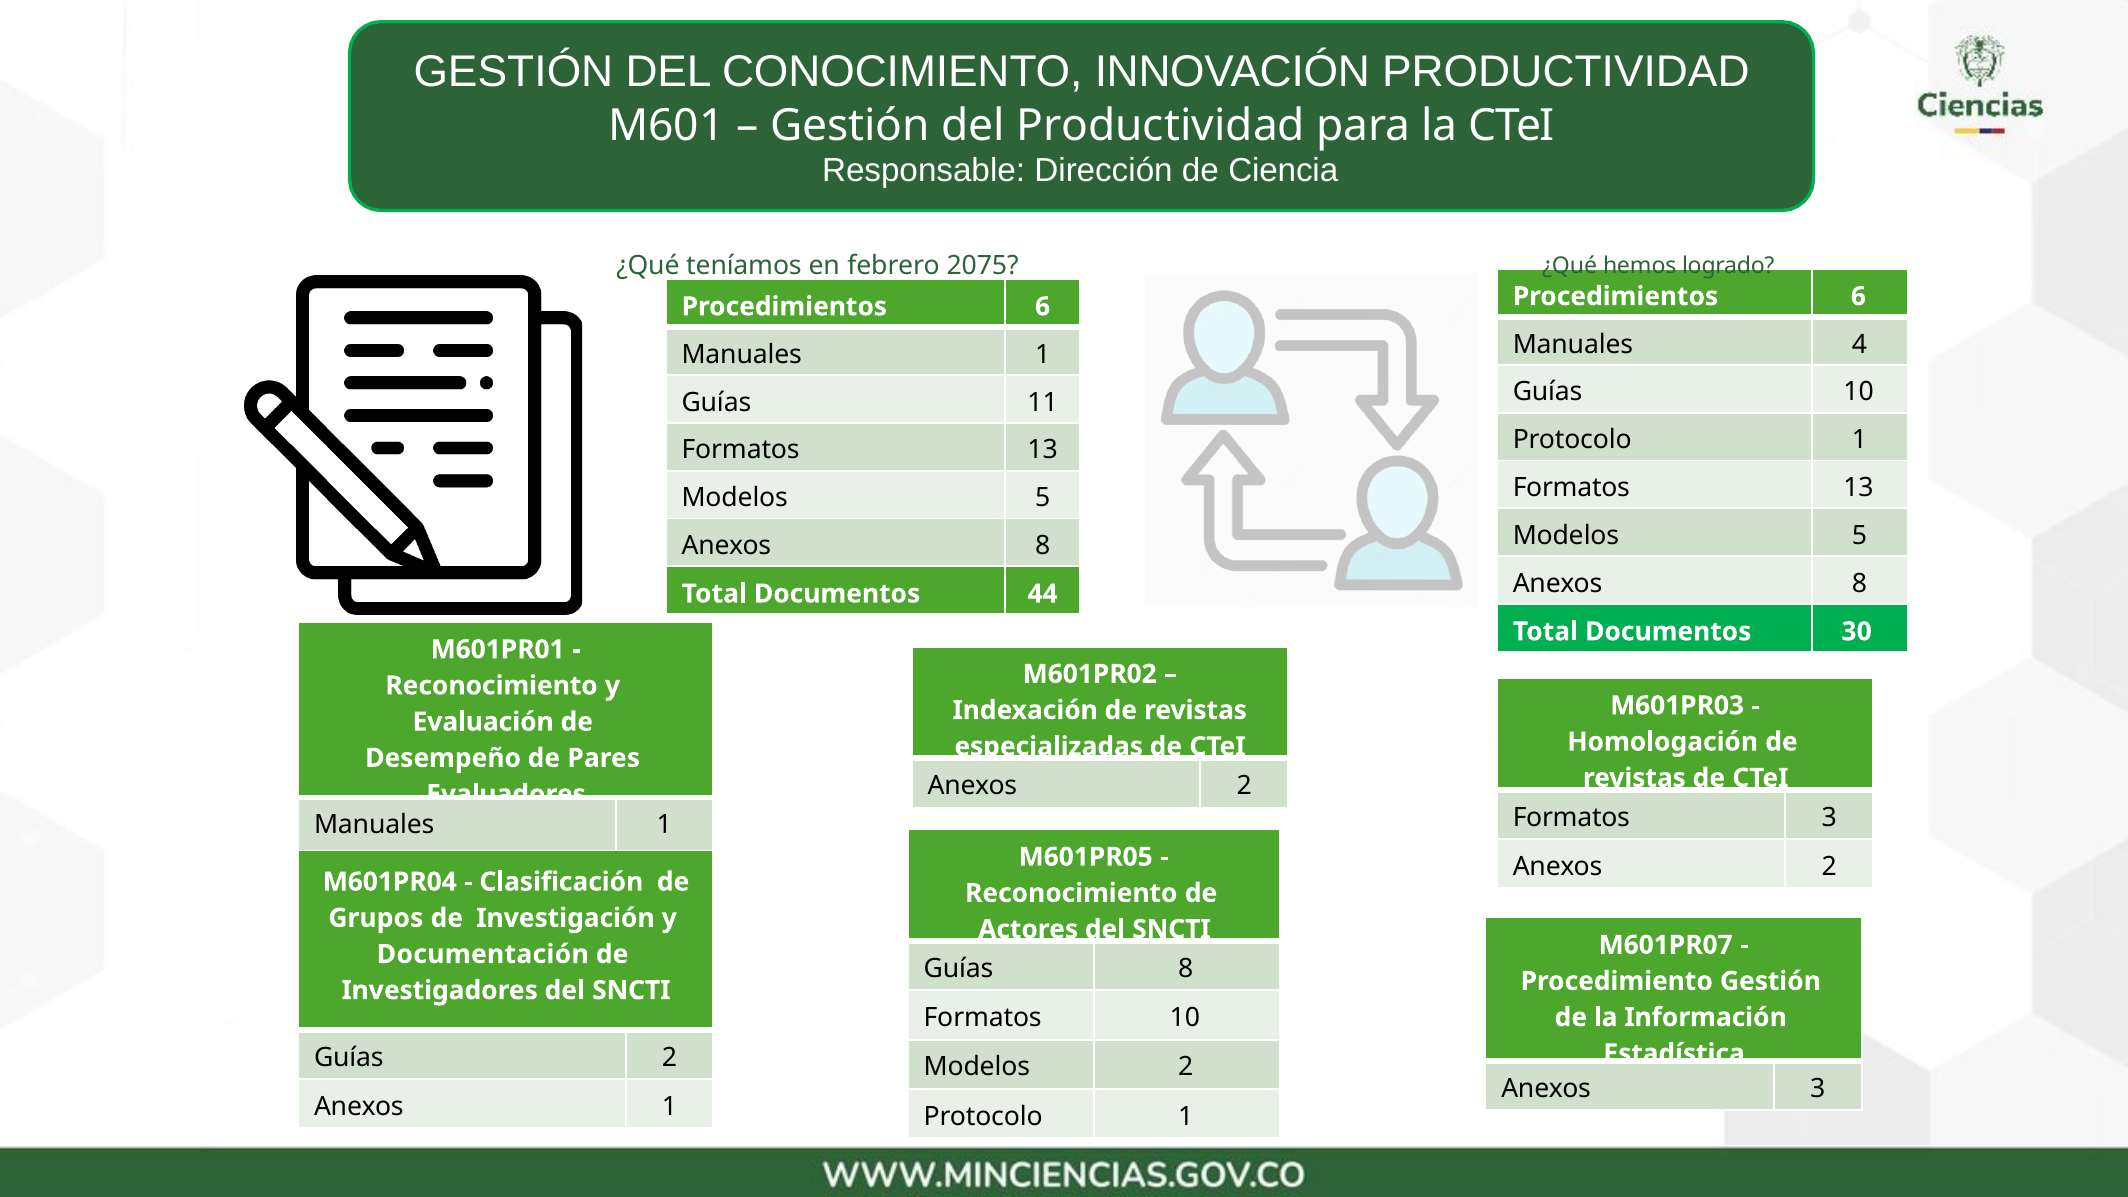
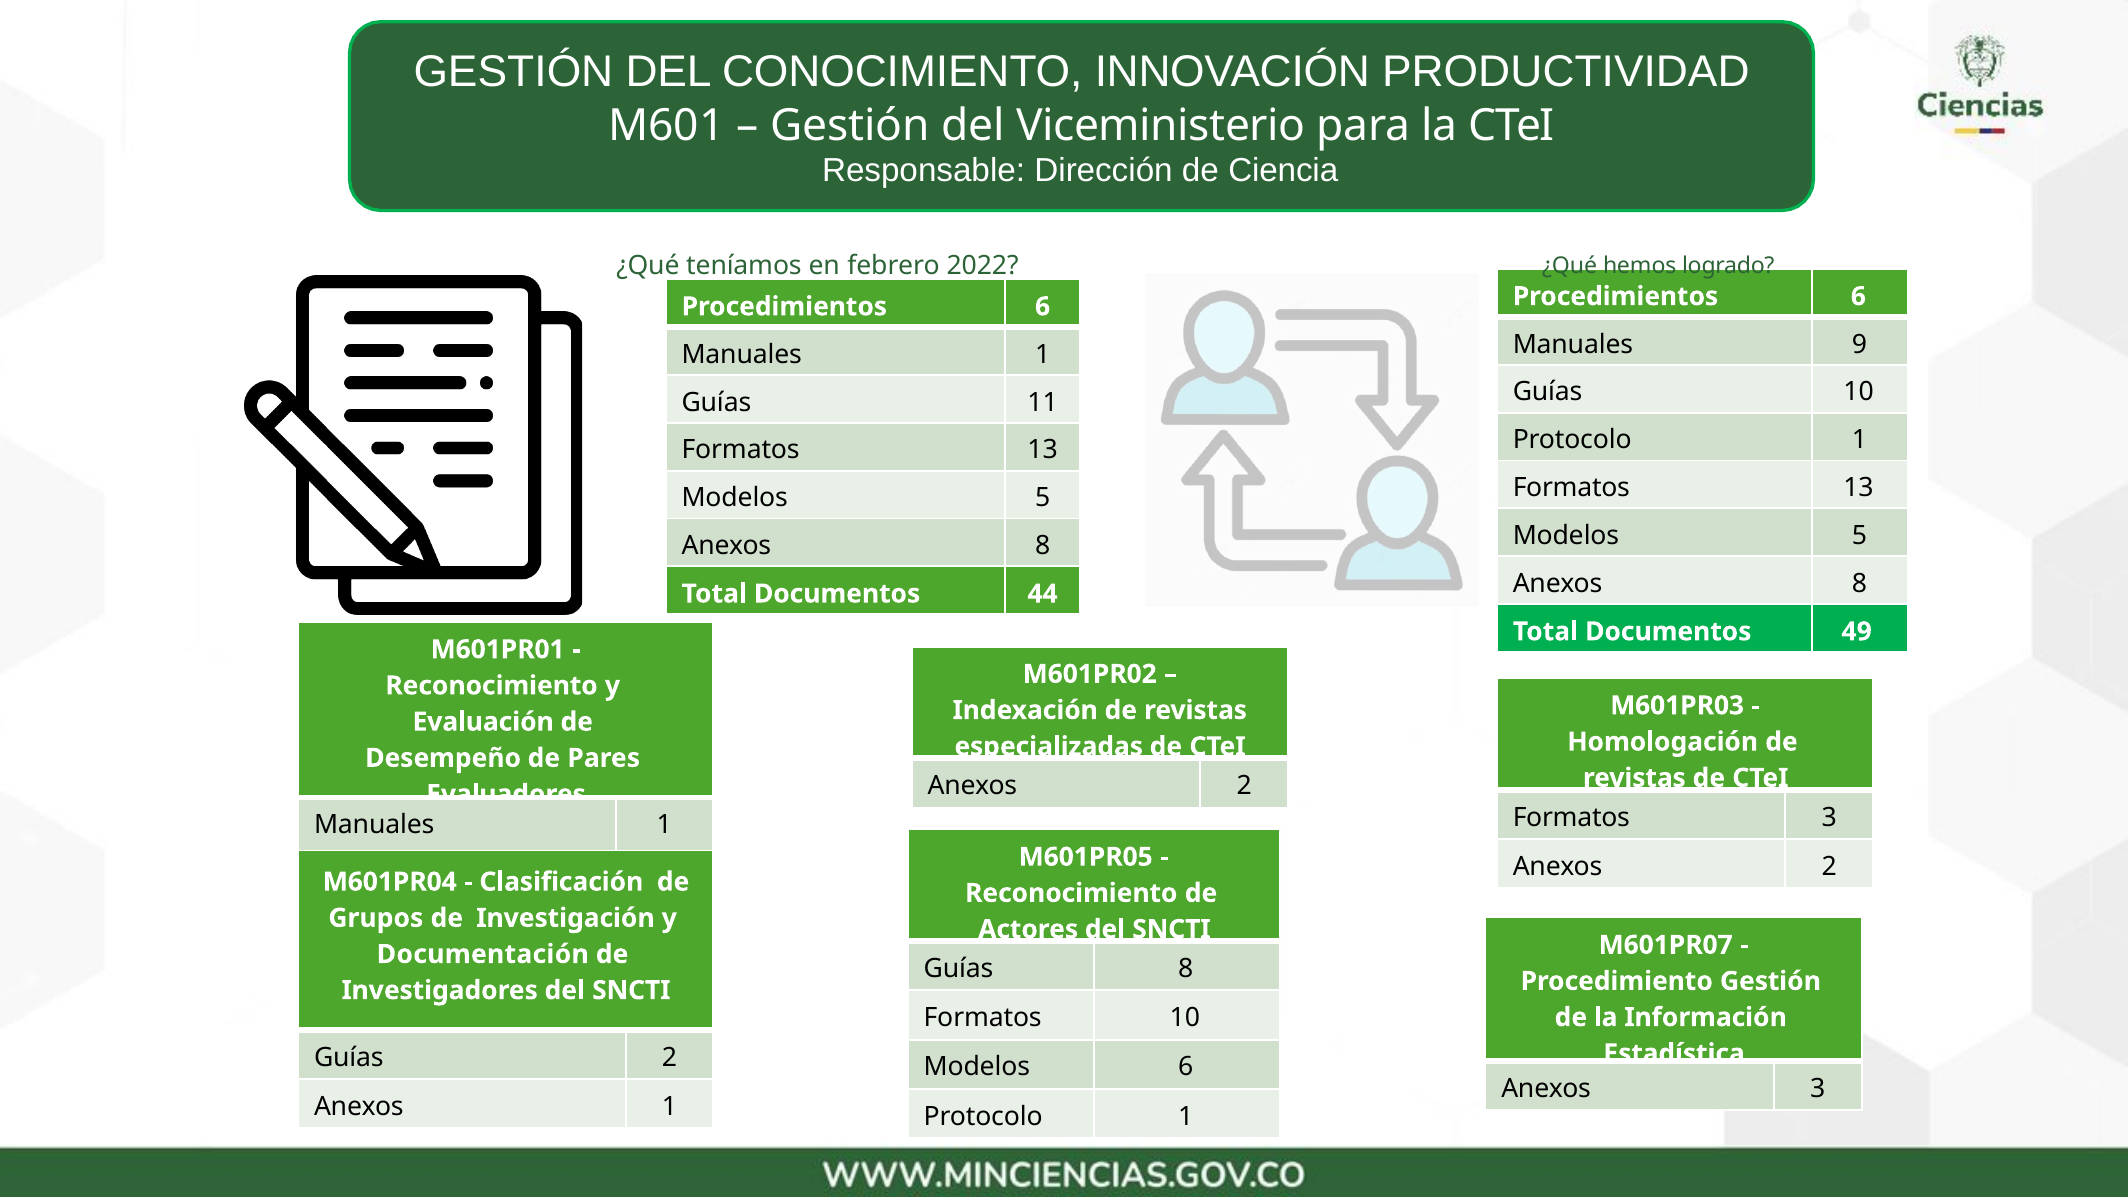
del Productividad: Productividad -> Viceministerio
2075: 2075 -> 2022
4: 4 -> 9
30: 30 -> 49
Modelos 2: 2 -> 6
